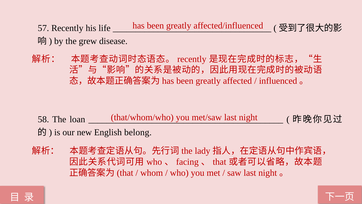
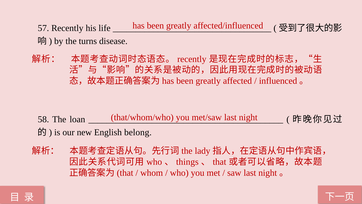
grew: grew -> turns
facing: facing -> things
